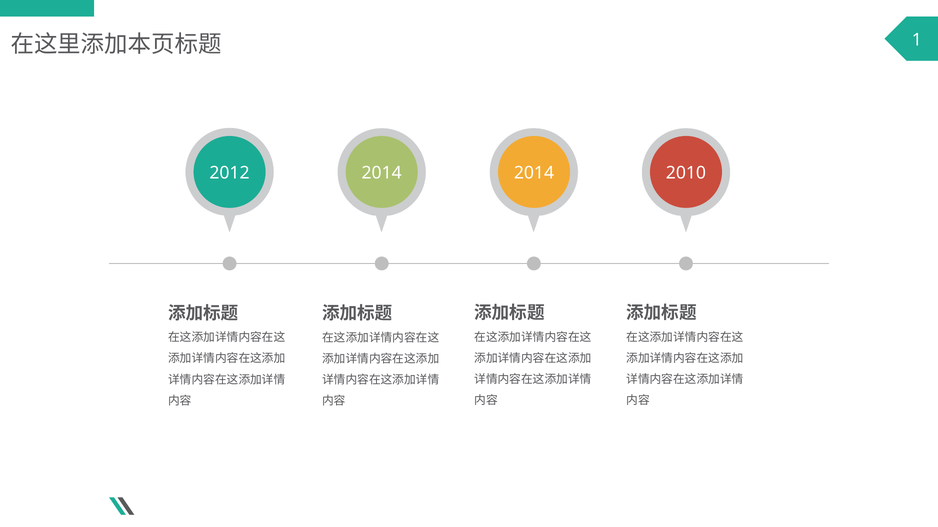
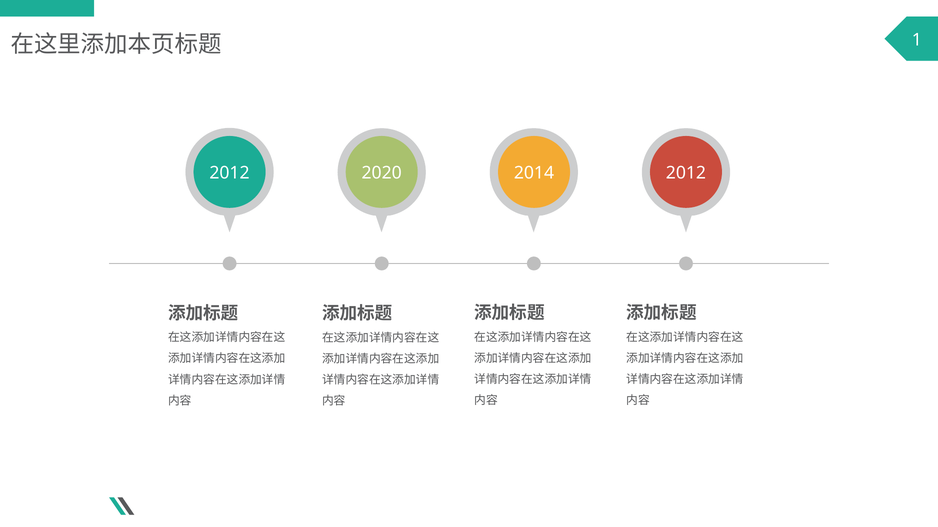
2012 2014: 2014 -> 2020
2014 2010: 2010 -> 2012
